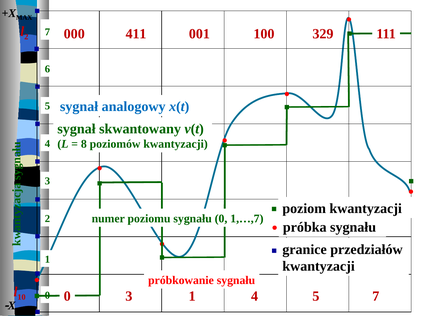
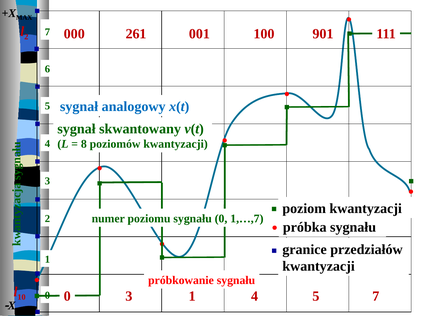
411: 411 -> 261
329: 329 -> 901
